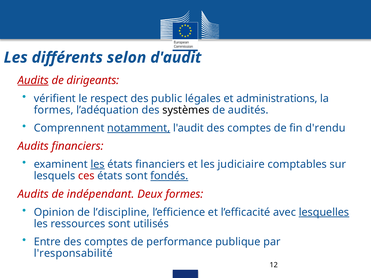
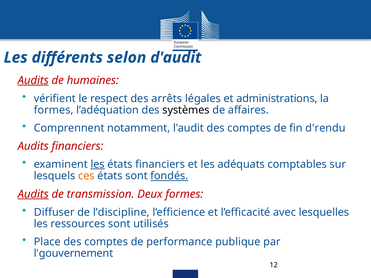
dirigeants: dirigeants -> humaines
public: public -> arrêts
audités: audités -> affaires
notamment underline: present -> none
judiciaire: judiciaire -> adéquats
ces colour: red -> orange
Audits at (33, 194) underline: none -> present
indépendant: indépendant -> transmission
Opinion: Opinion -> Diffuser
lesquelles underline: present -> none
Entre: Entre -> Place
l'responsabilité: l'responsabilité -> l'gouvernement
